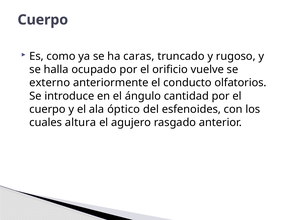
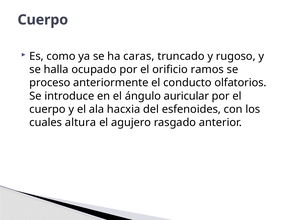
vuelve: vuelve -> ramos
externo: externo -> proceso
cantidad: cantidad -> auricular
óptico: óptico -> hacxia
